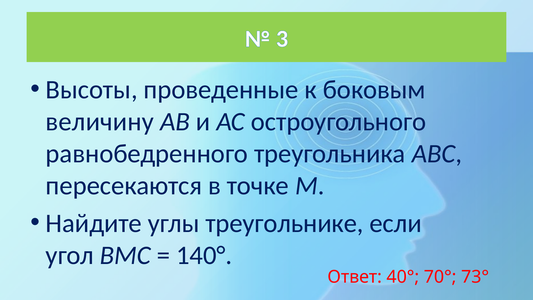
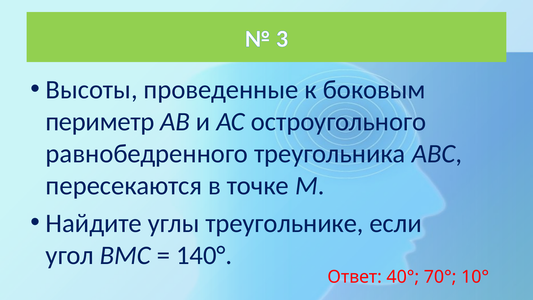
величину: величину -> периметр
73°: 73° -> 10°
